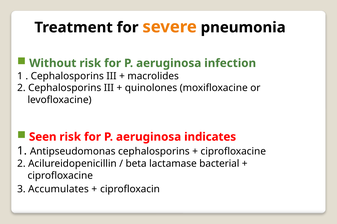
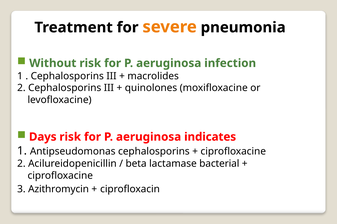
Seen: Seen -> Days
Accumulates: Accumulates -> Azithromycin
